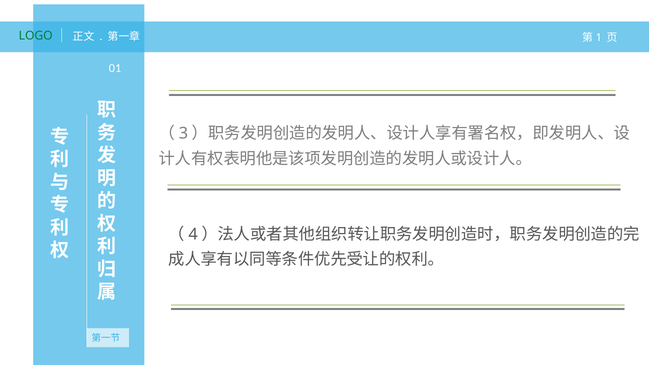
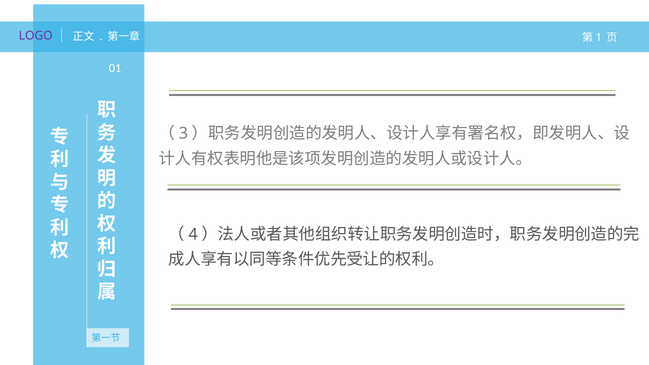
LOGO colour: green -> purple
